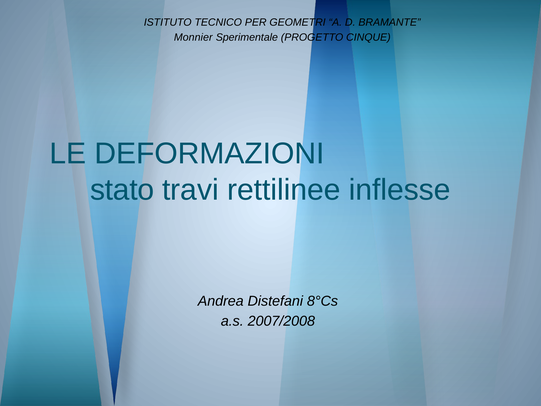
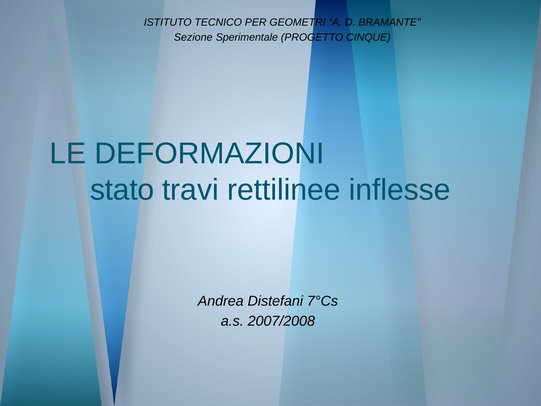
Monnier: Monnier -> Sezione
8°Cs: 8°Cs -> 7°Cs
